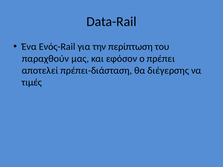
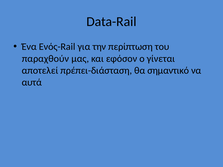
πρέπει: πρέπει -> γίνεται
διέγερσης: διέγερσης -> σημαντικό
τιμές: τιμές -> αυτά
